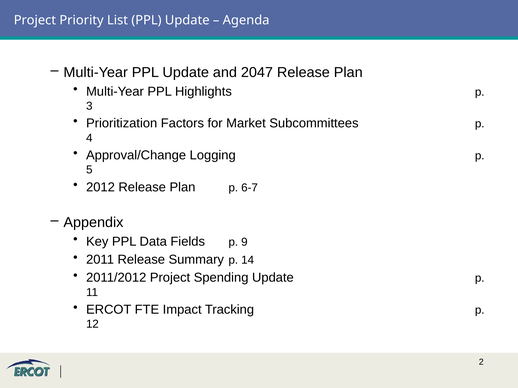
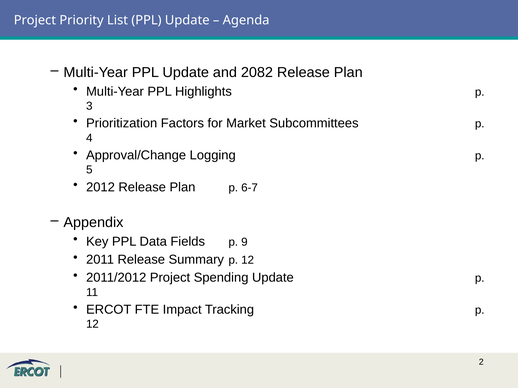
2047: 2047 -> 2082
Summary p 14: 14 -> 12
